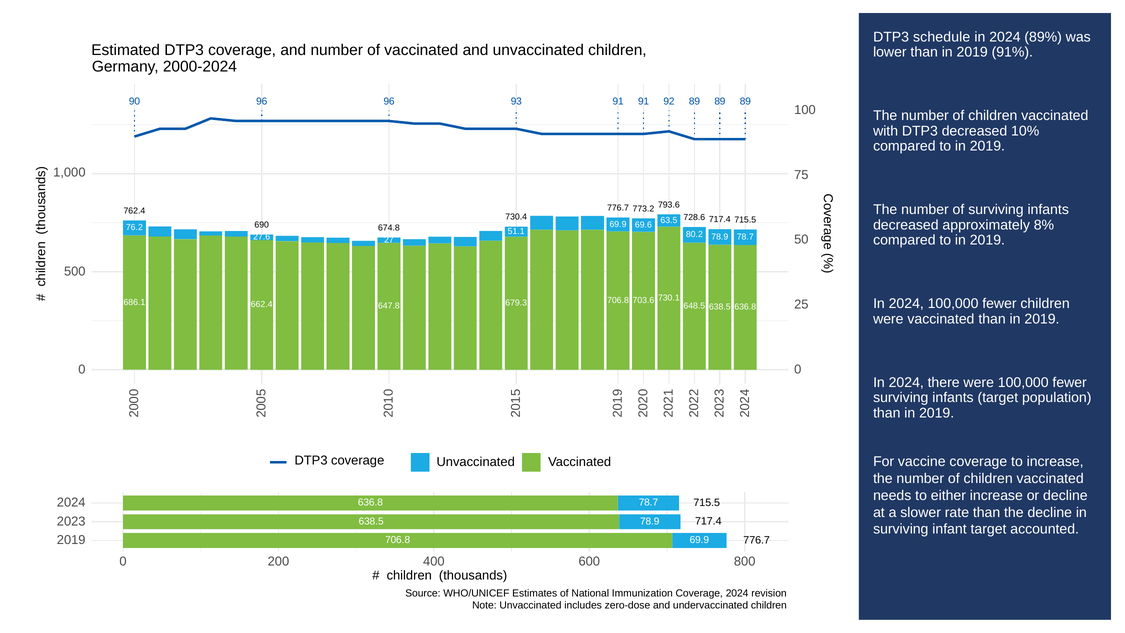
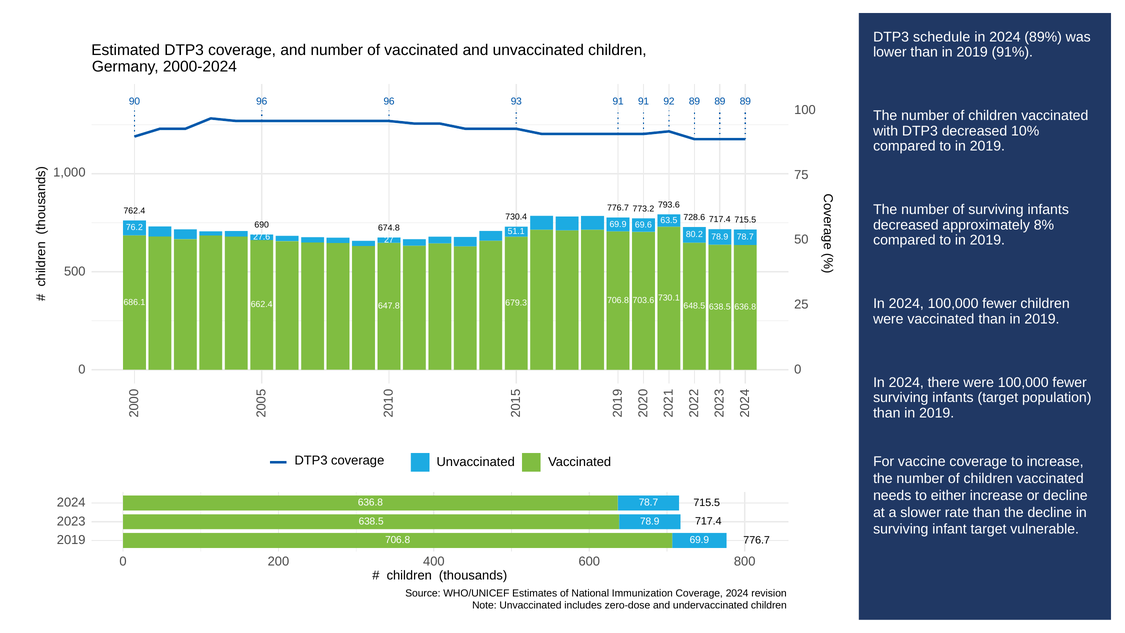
accounted: accounted -> vulnerable
